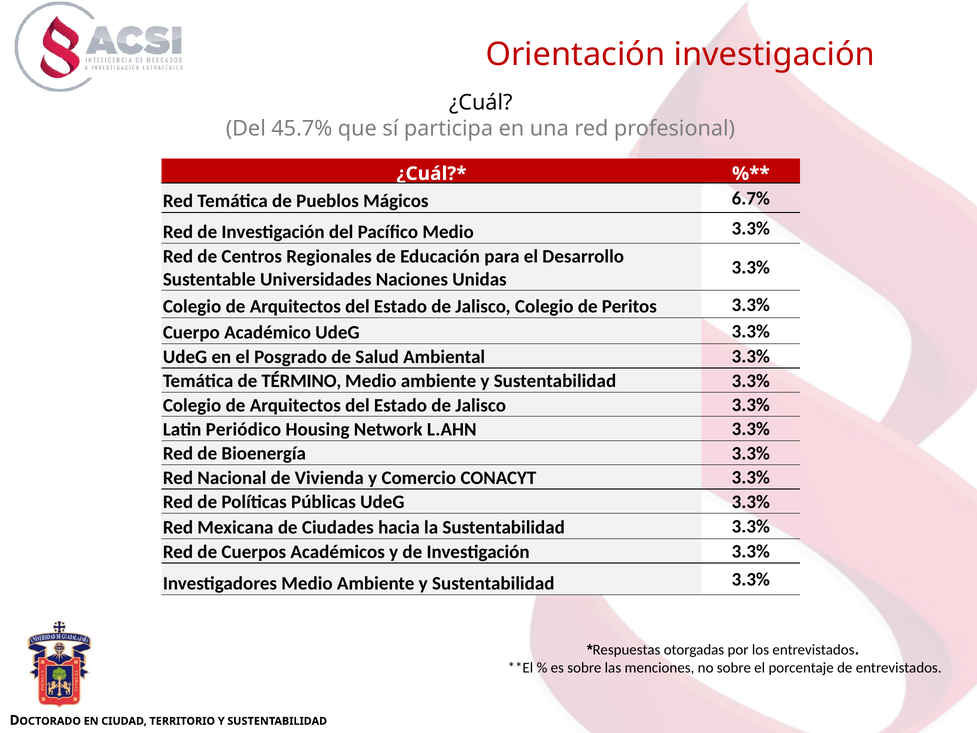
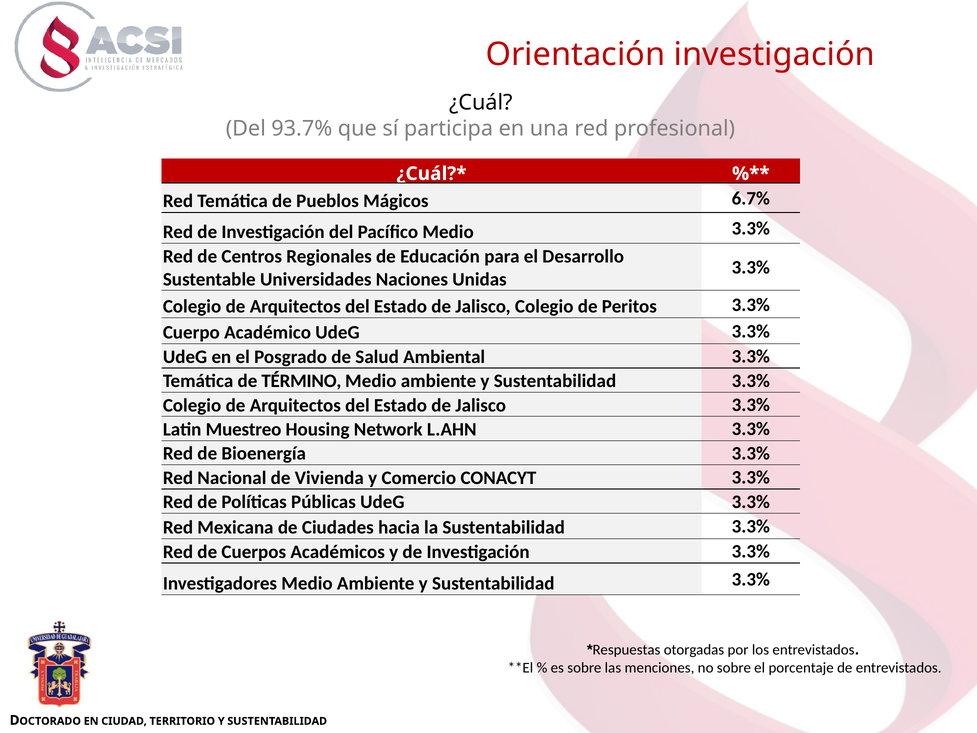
45.7%: 45.7% -> 93.7%
Periódico: Periódico -> Muestreo
